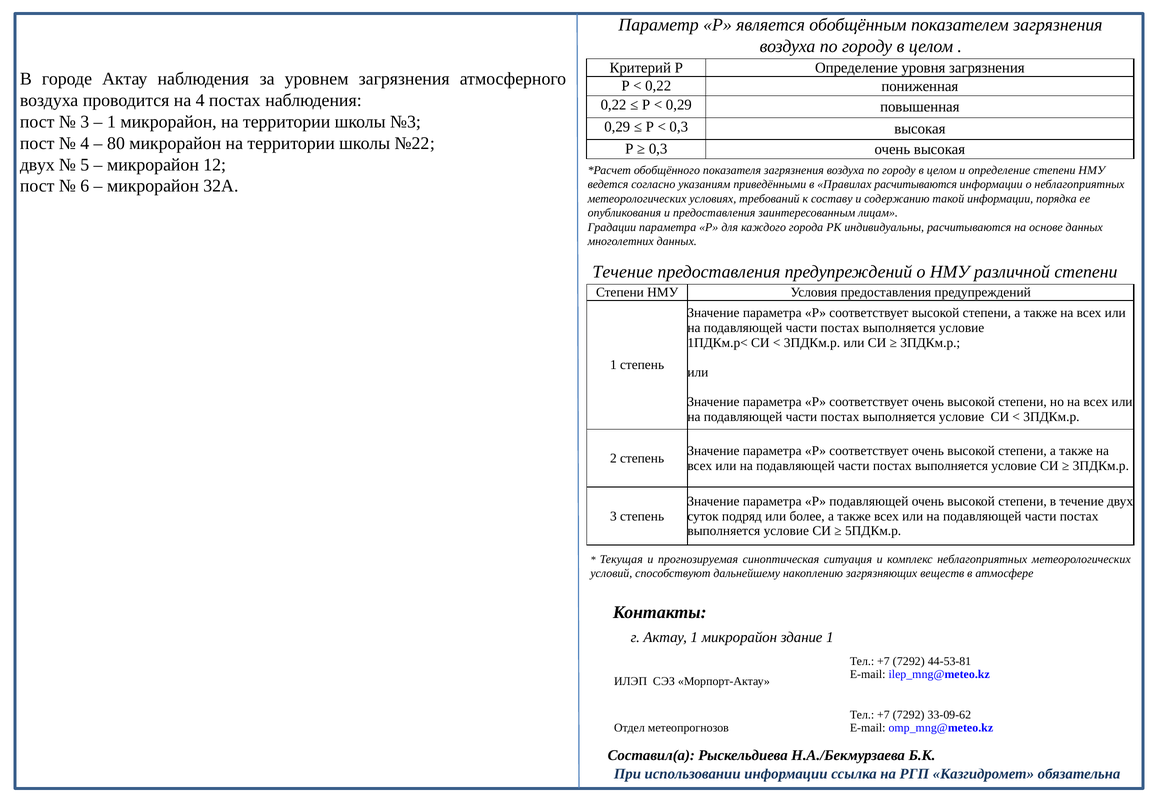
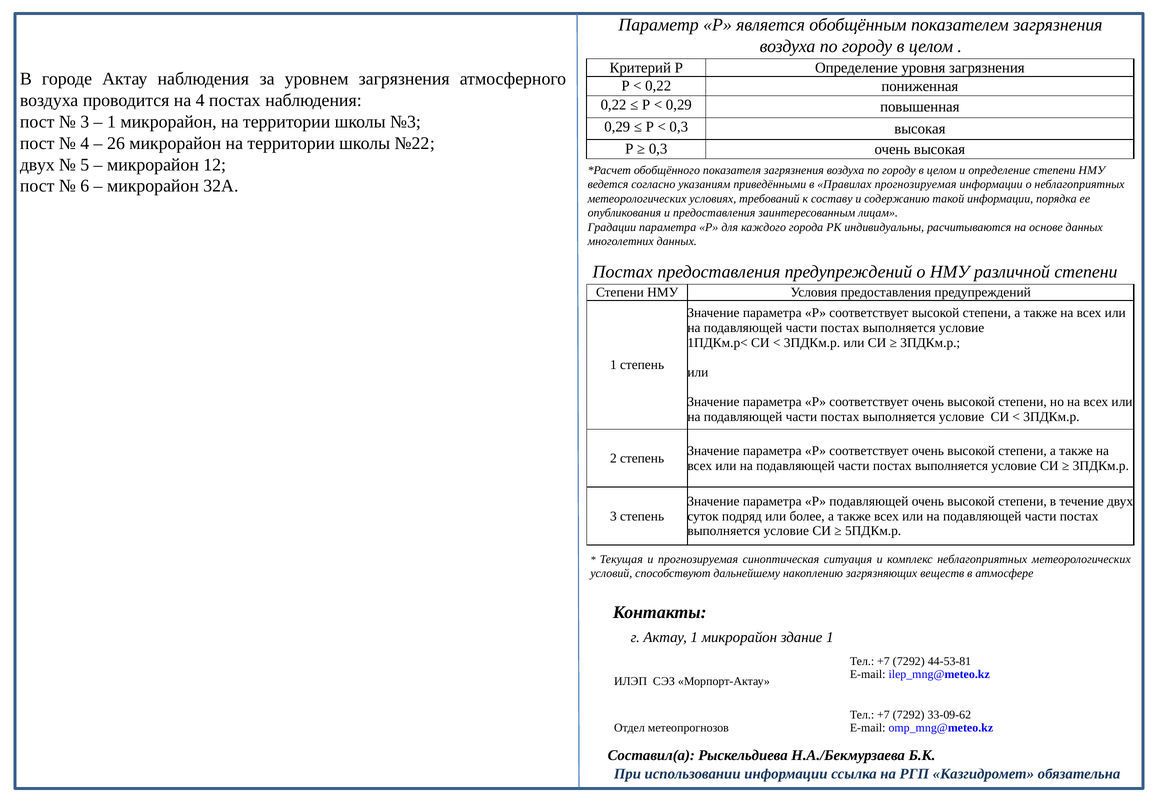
80: 80 -> 26
Правилах расчитываются: расчитываются -> прогнозируемая
Течение at (623, 272): Течение -> Постах
